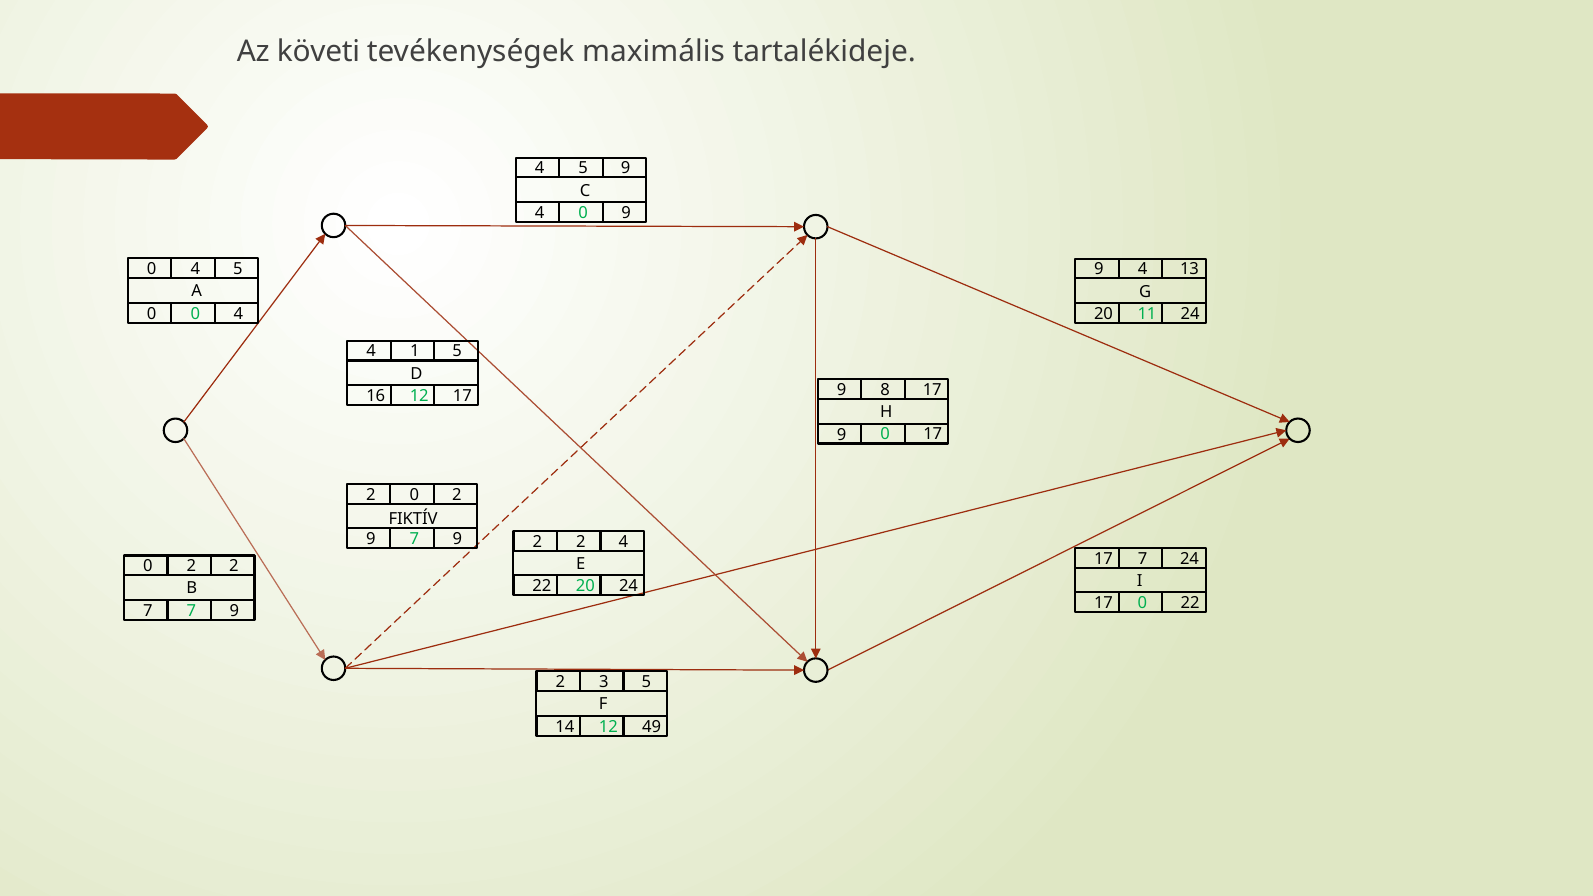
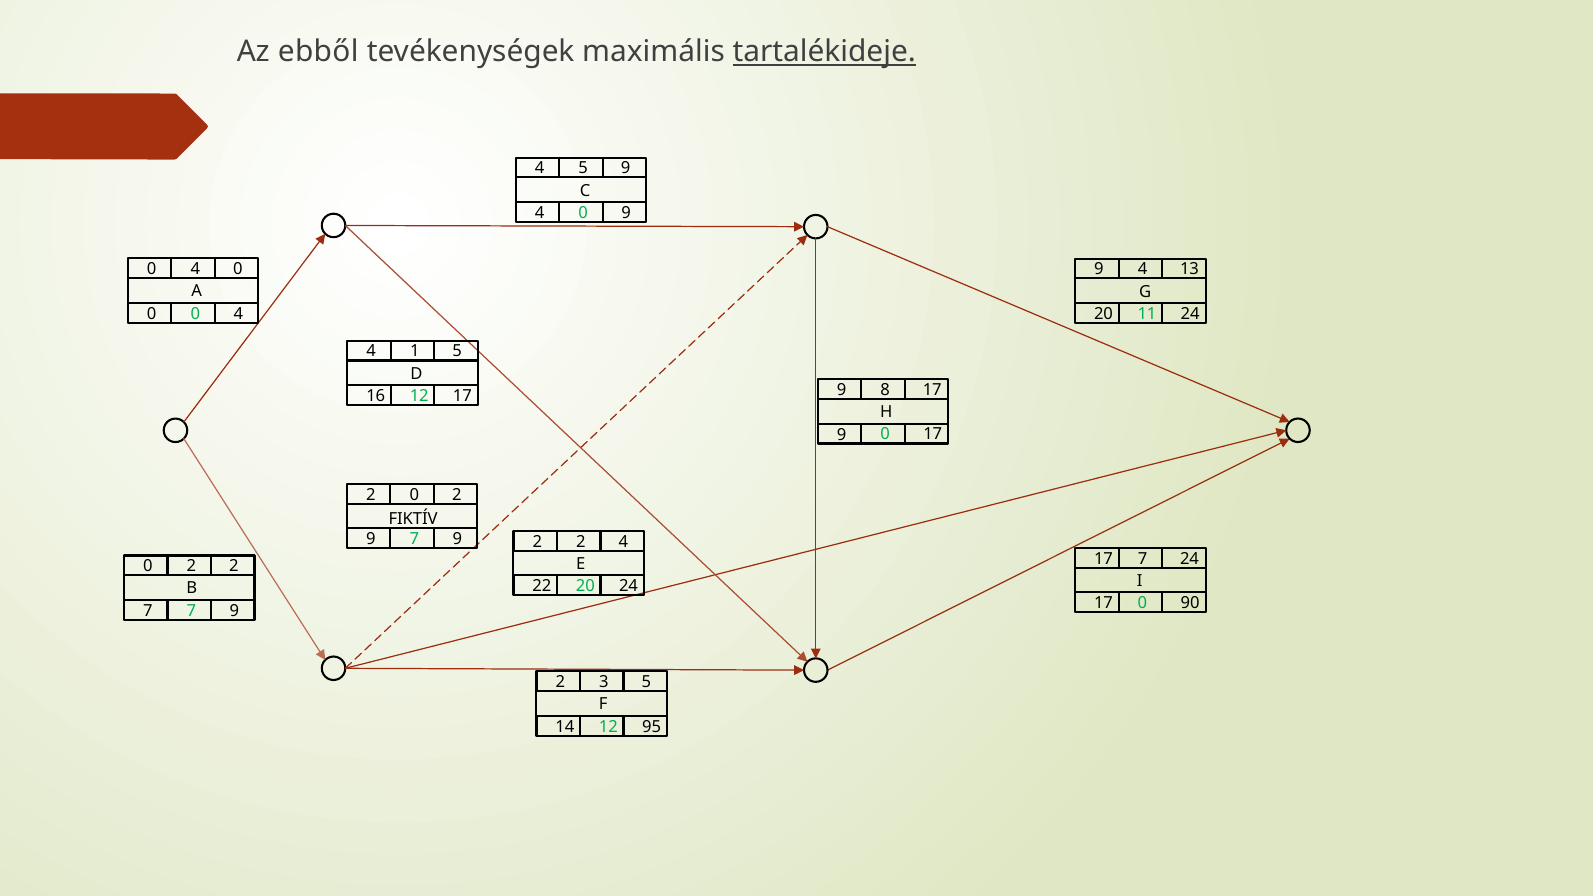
követi: követi -> ebből
tartalékideje underline: none -> present
0 4 5: 5 -> 0
0 22: 22 -> 90
49: 49 -> 95
